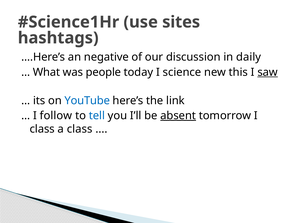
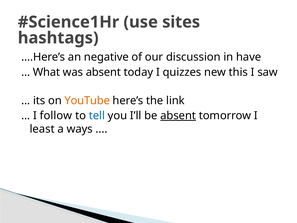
daily: daily -> have
was people: people -> absent
science: science -> quizzes
saw underline: present -> none
YouTube colour: blue -> orange
class at (42, 129): class -> least
a class: class -> ways
